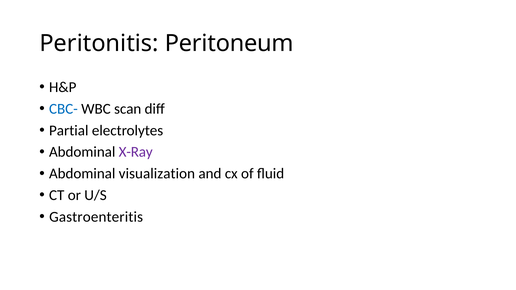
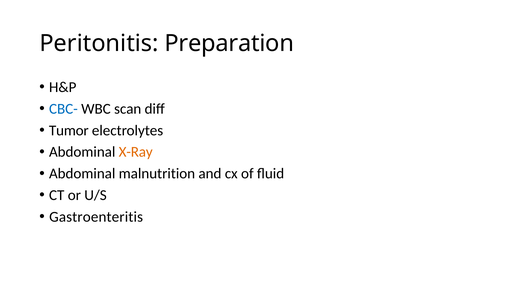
Peritoneum: Peritoneum -> Preparation
Partial: Partial -> Tumor
X-Ray colour: purple -> orange
visualization: visualization -> malnutrition
